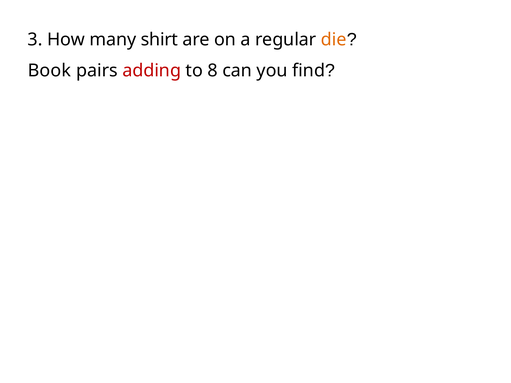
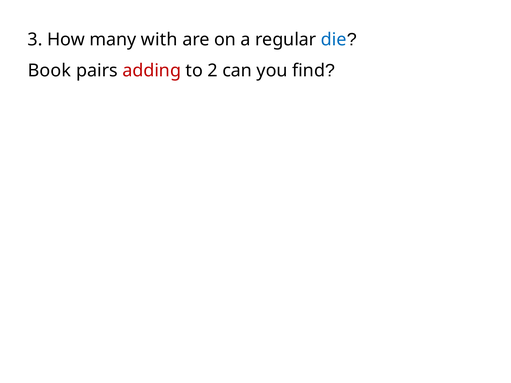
shirt: shirt -> with
die colour: orange -> blue
8: 8 -> 2
